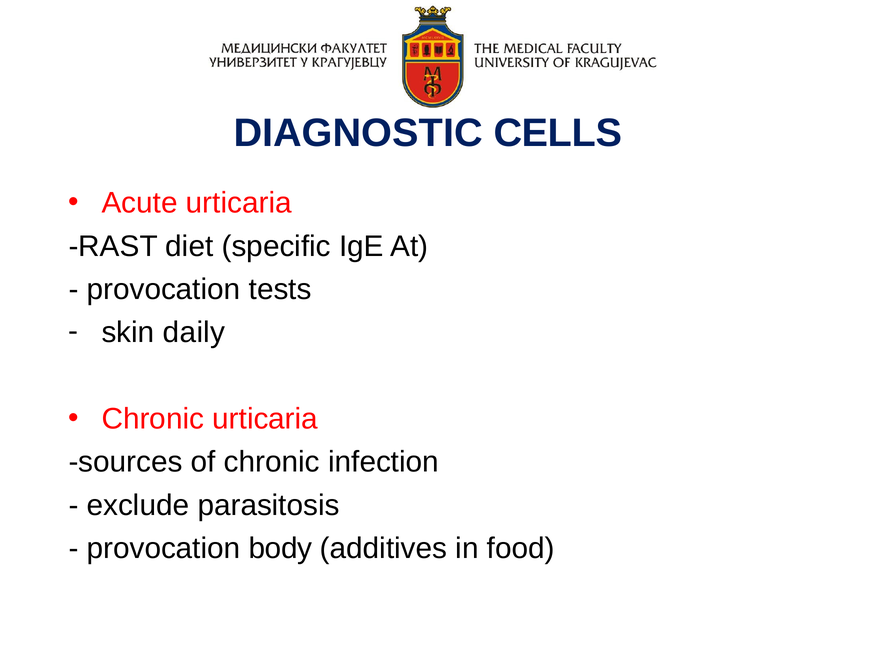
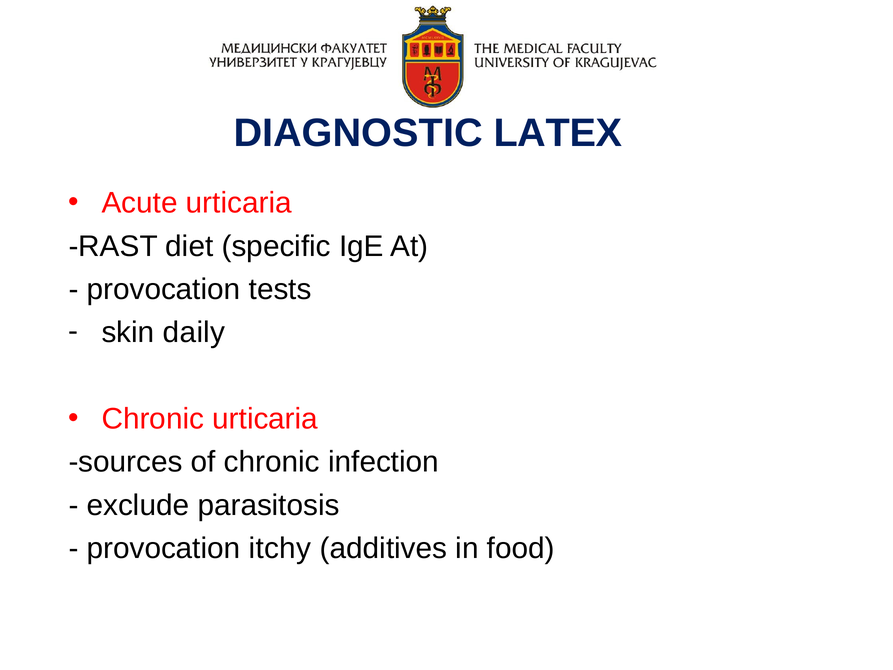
CELLS: CELLS -> LATEX
body: body -> itchy
